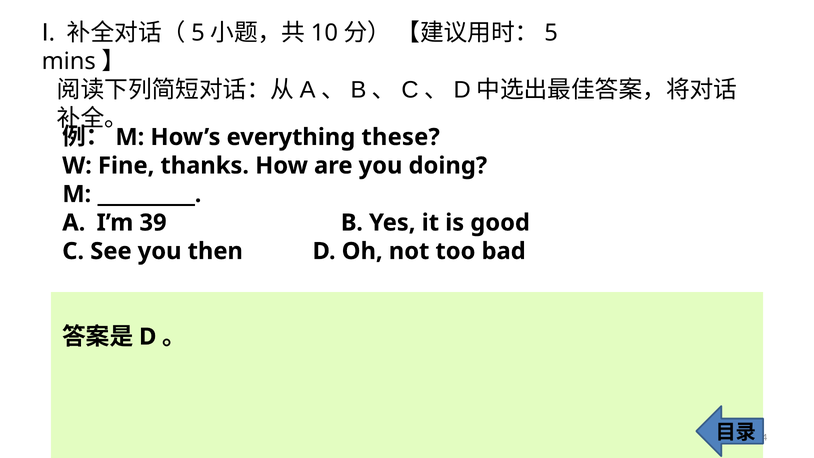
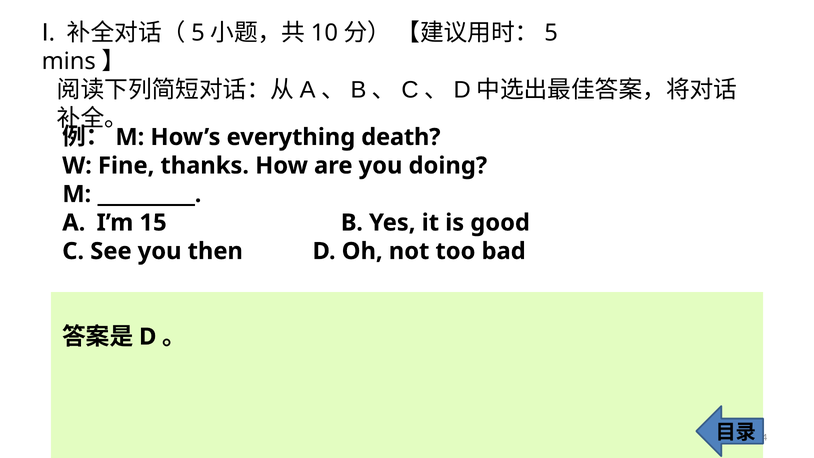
these: these -> death
39: 39 -> 15
